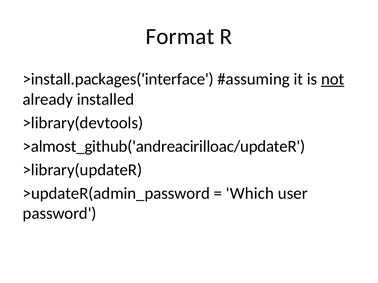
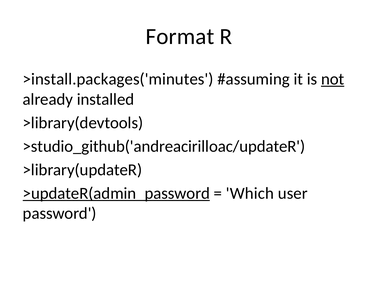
>install.packages('interface: >install.packages('interface -> >install.packages('minutes
>almost_github('andreacirilloac/updateR: >almost_github('andreacirilloac/updateR -> >studio_github('andreacirilloac/updateR
>updateR(admin_password underline: none -> present
